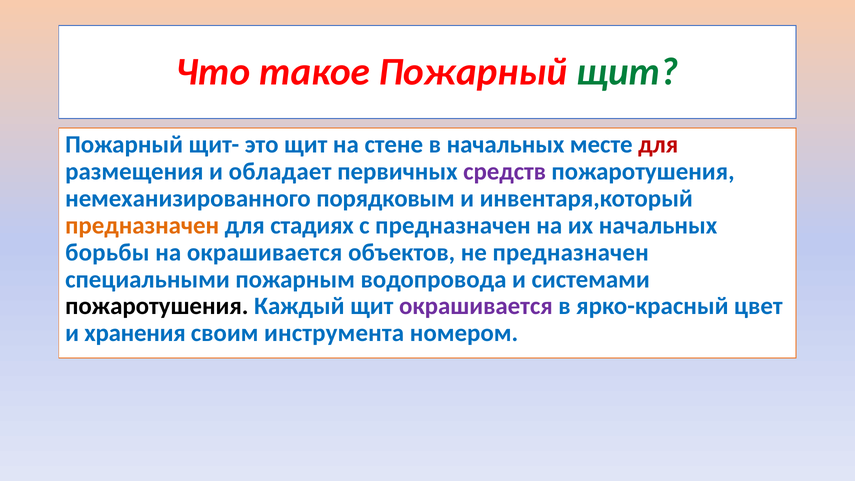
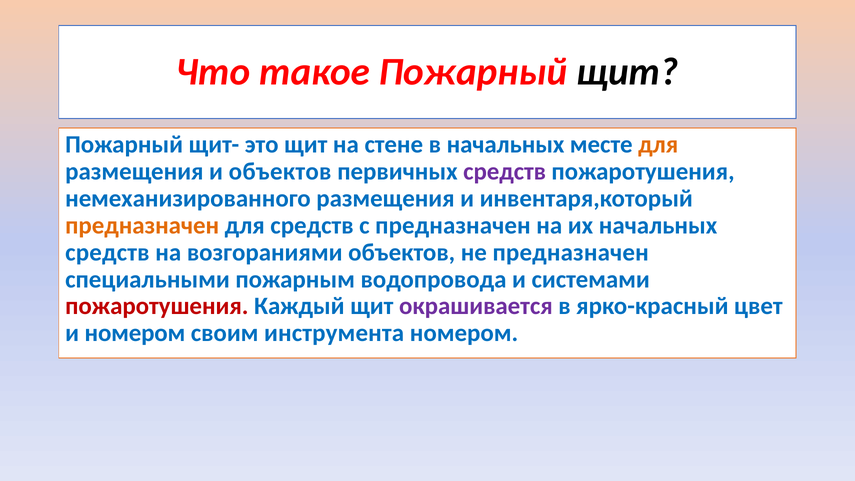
щит at (627, 72) colour: green -> black
для at (658, 145) colour: red -> orange
и обладает: обладает -> объектов
немеханизированного порядковым: порядковым -> размещения
для стадиях: стадиях -> средств
борьбы at (107, 252): борьбы -> средств
на окрашивается: окрашивается -> возгораниями
пожаротушения at (157, 306) colour: black -> red
и хранения: хранения -> номером
